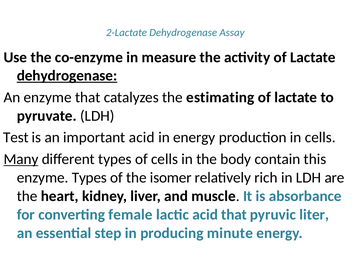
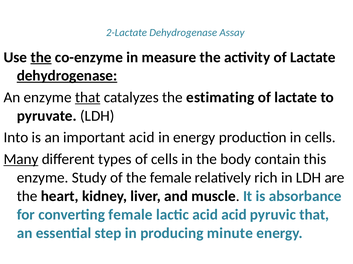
the at (41, 57) underline: none -> present
that at (88, 98) underline: none -> present
Test: Test -> Into
enzyme Types: Types -> Study
the isomer: isomer -> female
acid that: that -> acid
pyruvic liter: liter -> that
